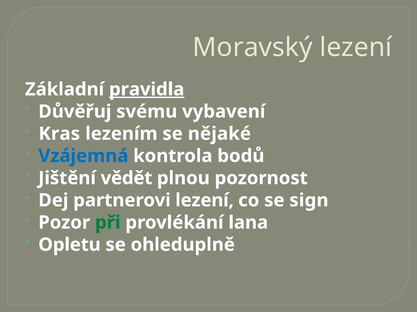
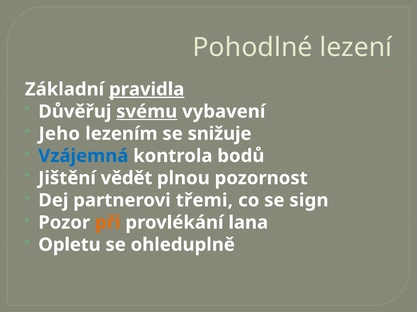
Moravský: Moravský -> Pohodlné
svému underline: none -> present
Kras: Kras -> Jeho
nějaké: nějaké -> snižuje
partnerovi lezení: lezení -> třemi
při colour: green -> orange
